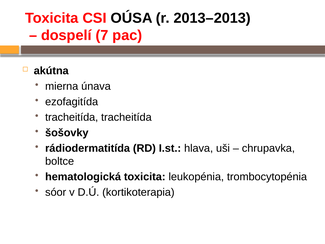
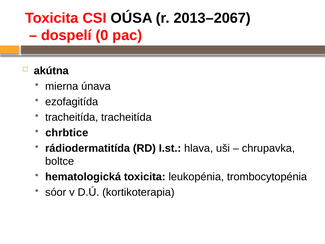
2013–2013: 2013–2013 -> 2013–2067
7: 7 -> 0
šošovky: šošovky -> chrbtice
